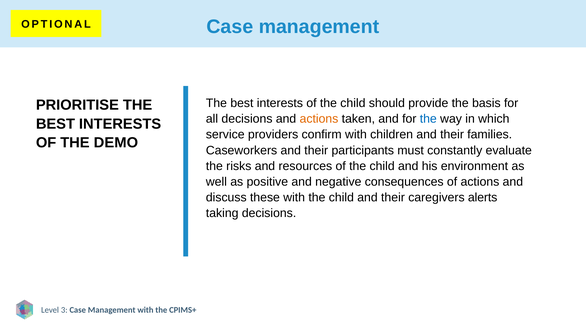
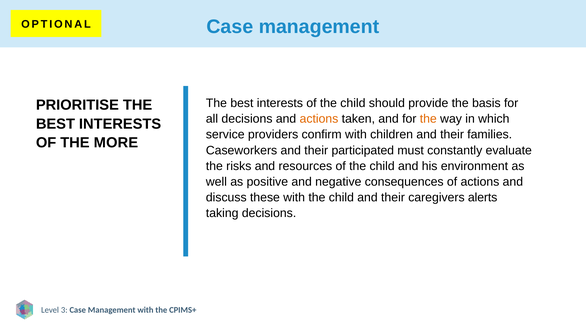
the at (428, 119) colour: blue -> orange
DEMO: DEMO -> MORE
participants: participants -> participated
